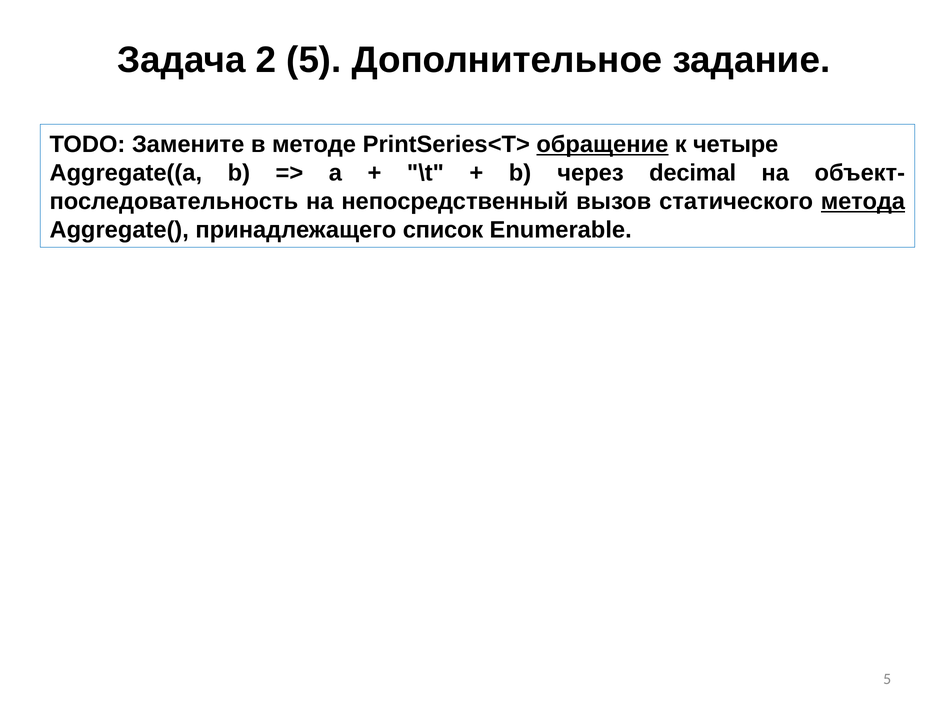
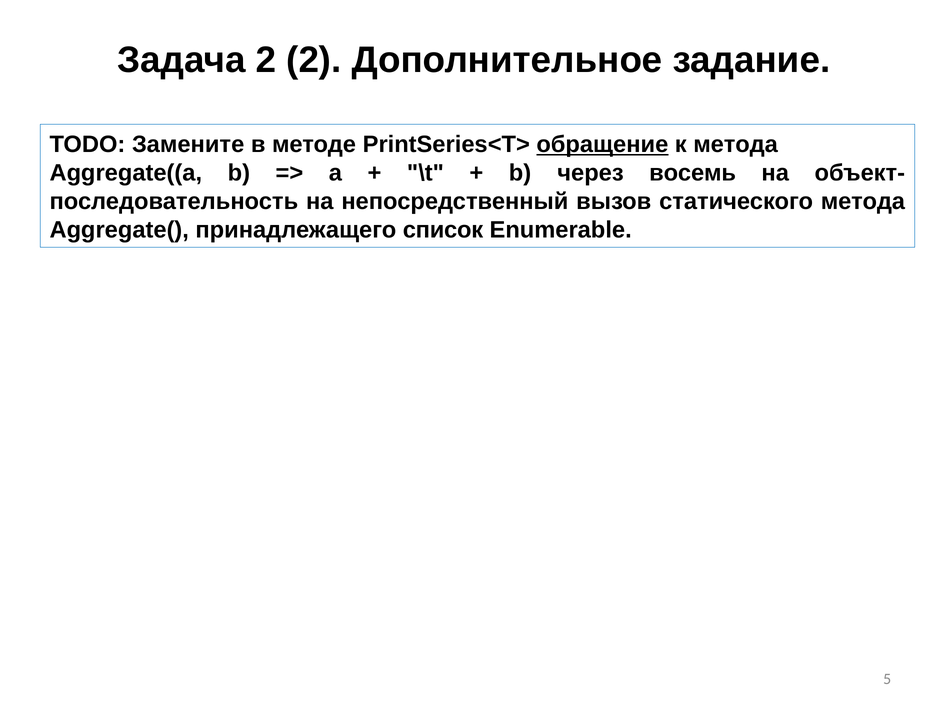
2 5: 5 -> 2
к четыре: четыре -> метода
decimal: decimal -> восемь
метода at (863, 201) underline: present -> none
